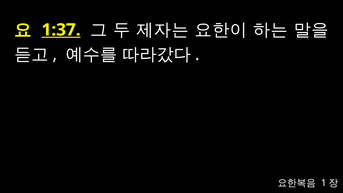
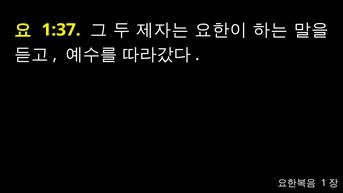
1:37 underline: present -> none
